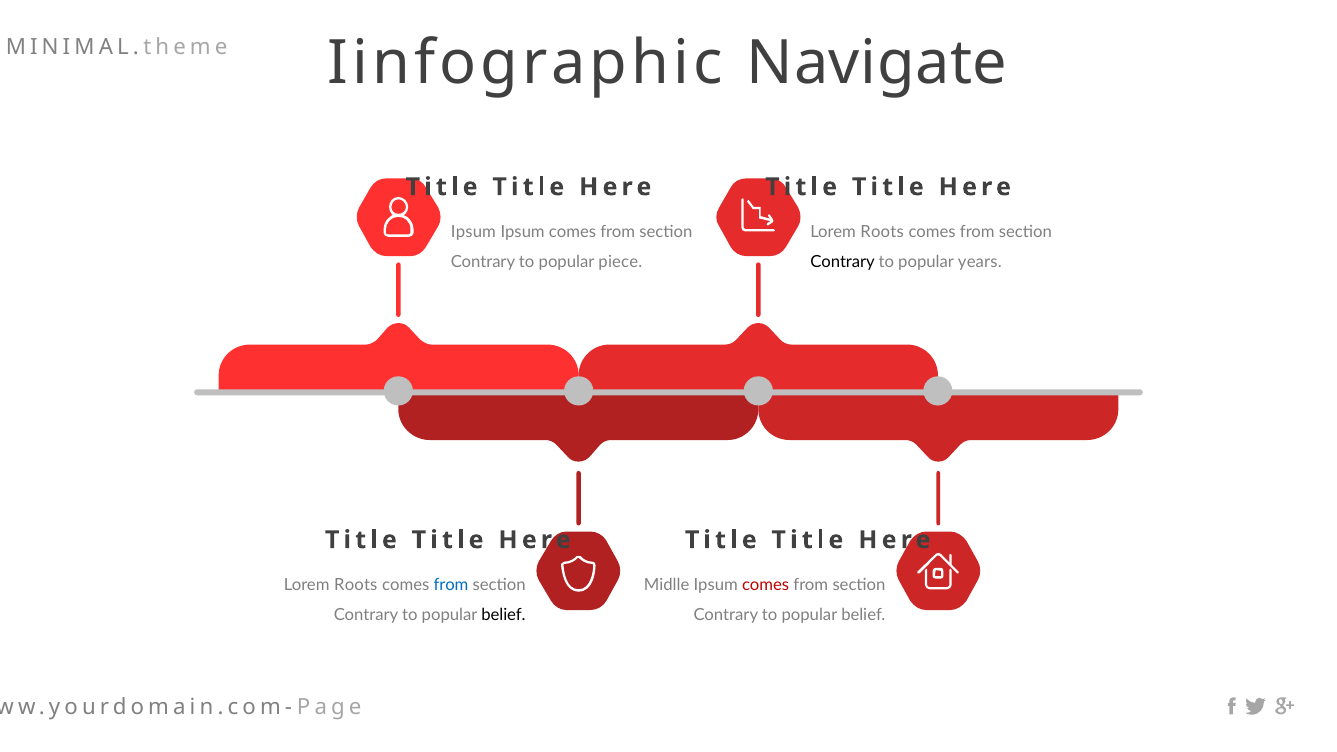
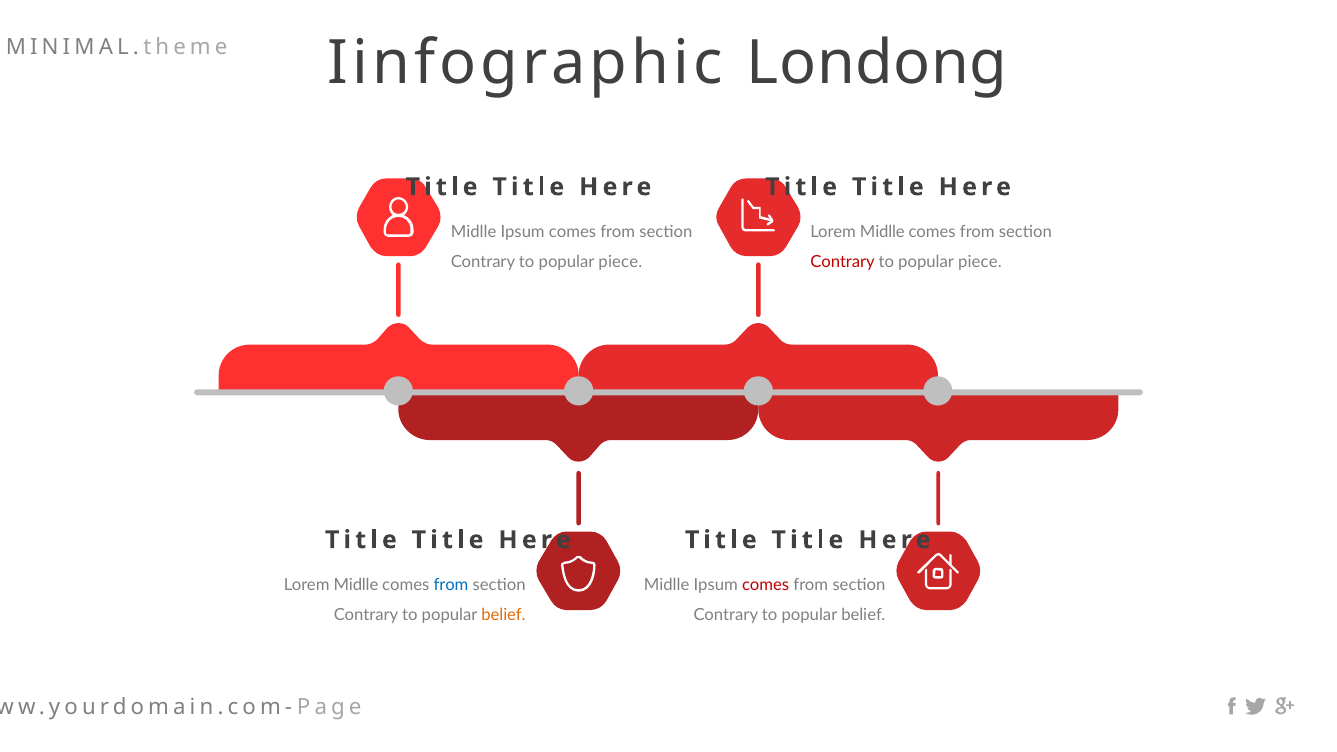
Navigate: Navigate -> Londong
Ipsum at (473, 232): Ipsum -> Midlle
Roots at (882, 232): Roots -> Midlle
Contrary at (843, 262) colour: black -> red
years at (980, 262): years -> piece
Roots at (356, 585): Roots -> Midlle
belief at (504, 615) colour: black -> orange
